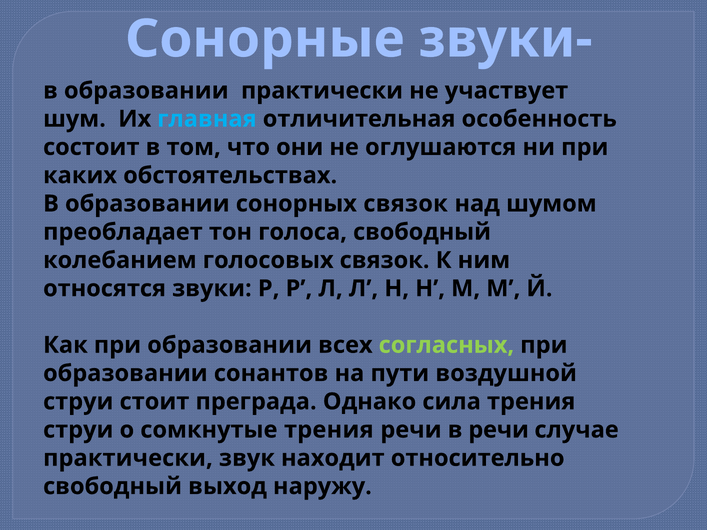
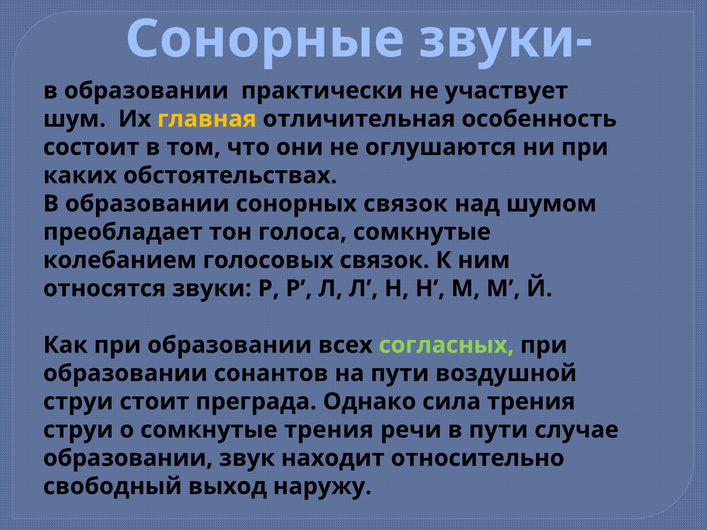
главная colour: light blue -> yellow
голоса свободный: свободный -> сомкнутые
в речи: речи -> пути
практически at (128, 458): практически -> образовании
